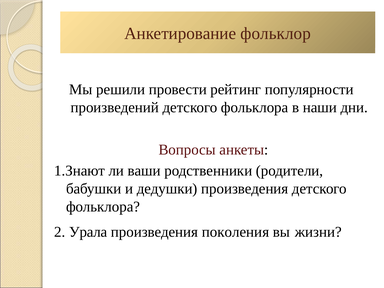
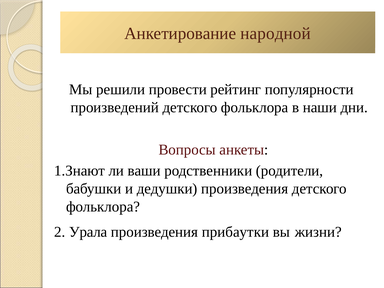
фольклор: фольклор -> народной
поколения: поколения -> прибаутки
